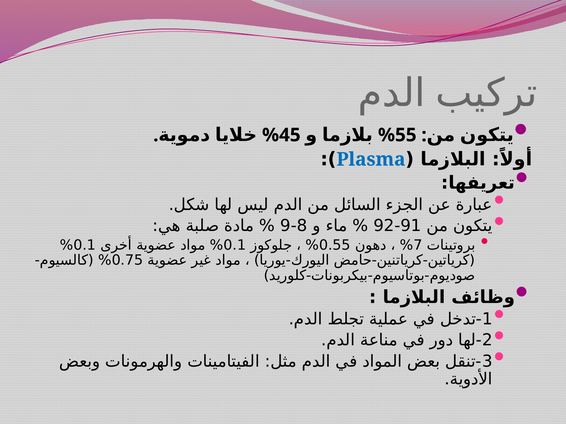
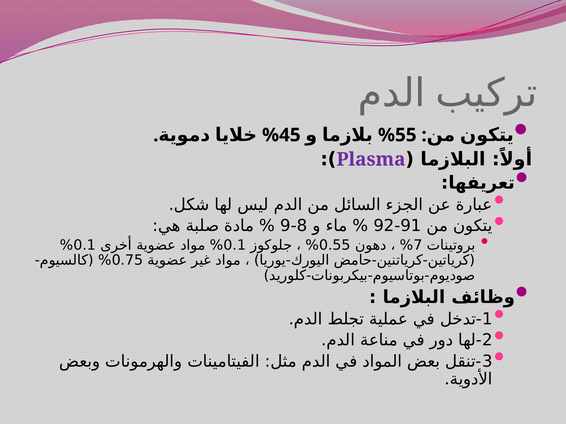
Plasma colour: blue -> purple
